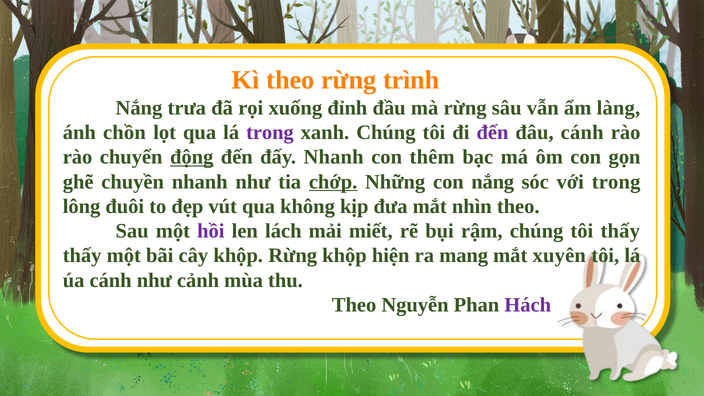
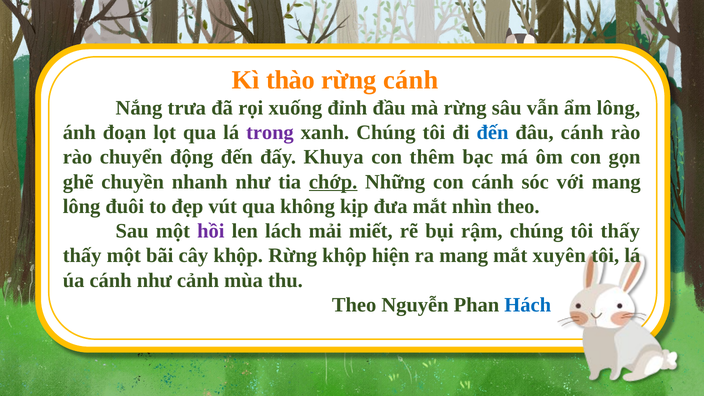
Kì theo: theo -> thào
rừng trình: trình -> cánh
ẩm làng: làng -> lông
chồn: chồn -> đoạn
đến at (492, 132) colour: purple -> blue
động underline: present -> none
đấy Nhanh: Nhanh -> Khuya
con nắng: nắng -> cánh
với trong: trong -> mang
Hách colour: purple -> blue
